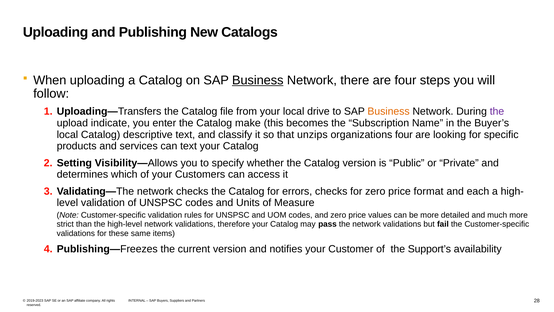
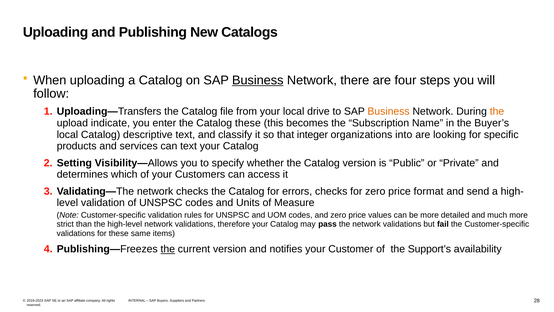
the at (497, 111) colour: purple -> orange
Catalog make: make -> these
unzips: unzips -> integer
organizations four: four -> into
each: each -> send
the at (168, 249) underline: none -> present
